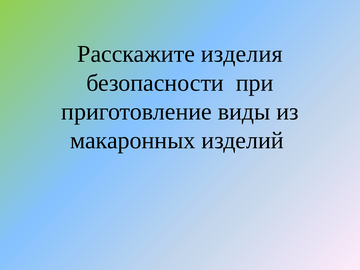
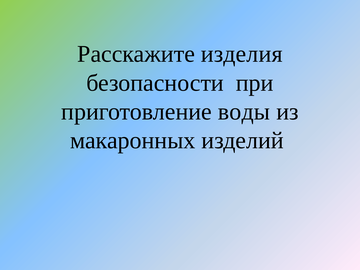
виды: виды -> воды
